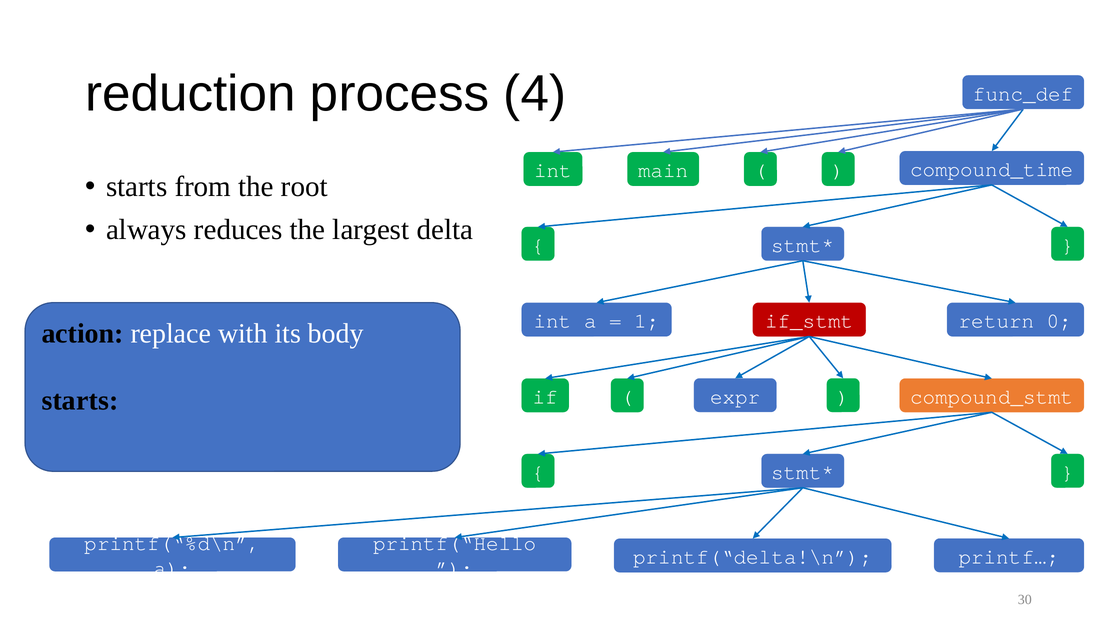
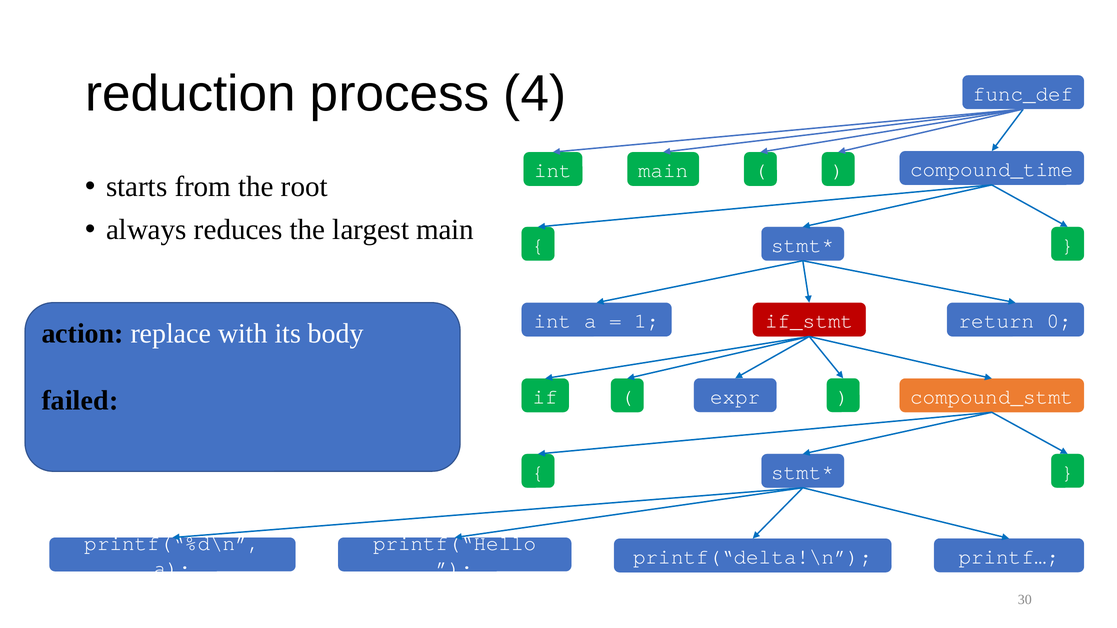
largest delta: delta -> main
starts at (80, 401): starts -> failed
